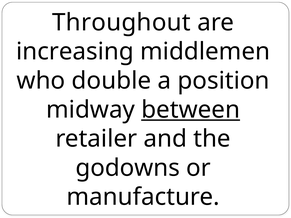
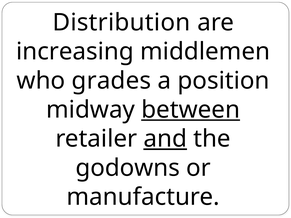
Throughout: Throughout -> Distribution
double: double -> grades
and underline: none -> present
